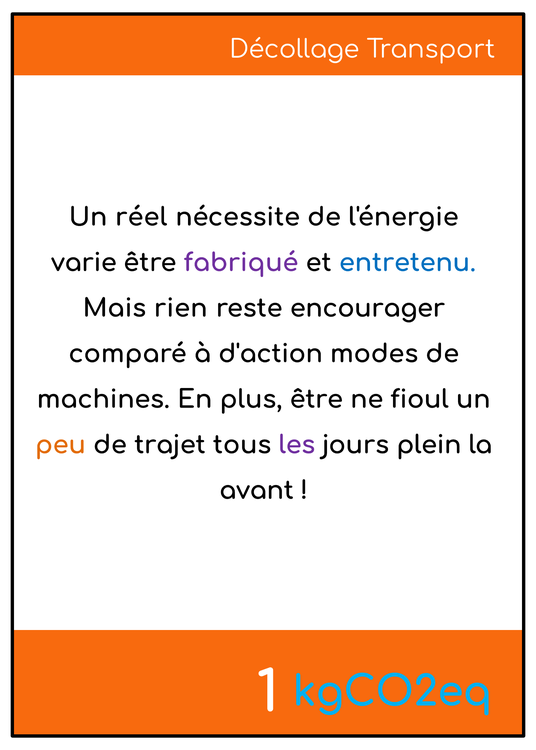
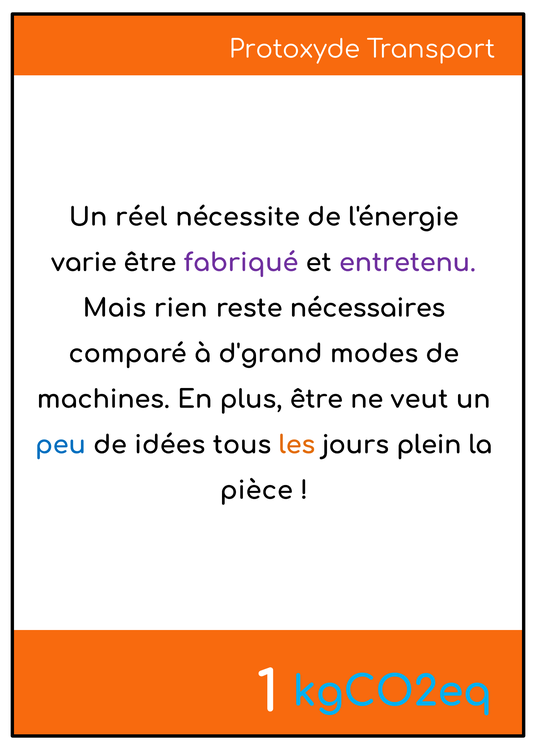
Décollage: Décollage -> Protoxyde
entretenu colour: blue -> purple
encourager: encourager -> nécessaires
d'action: d'action -> d'grand
fioul: fioul -> veut
peu colour: orange -> blue
trajet: trajet -> idées
les colour: purple -> orange
avant: avant -> pièce
